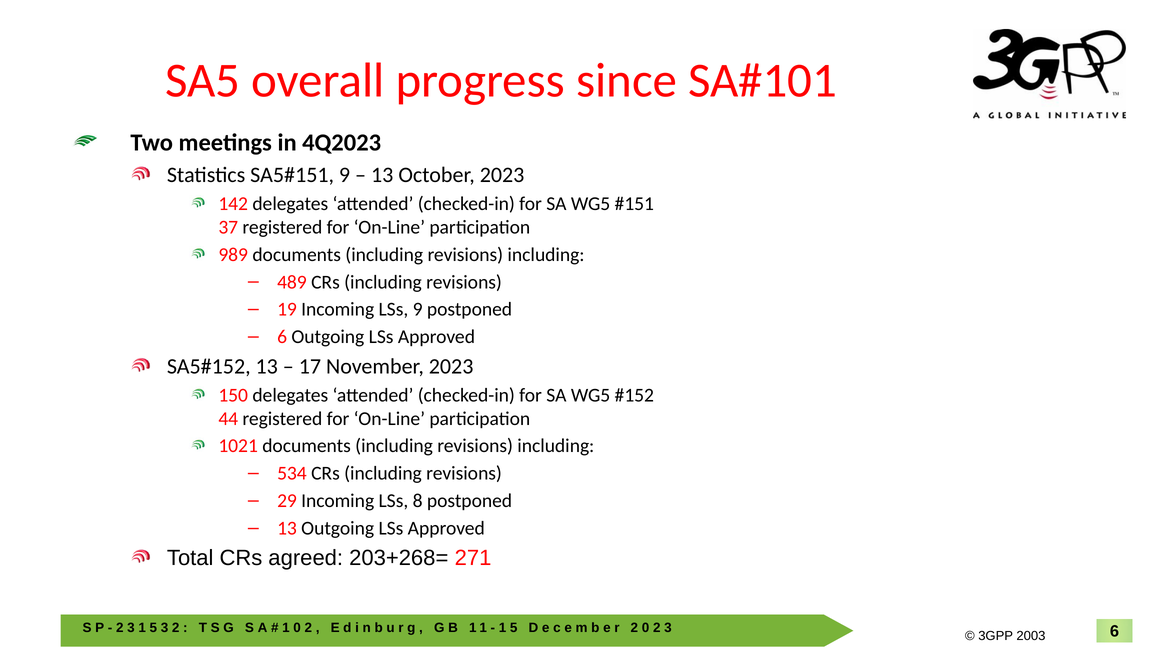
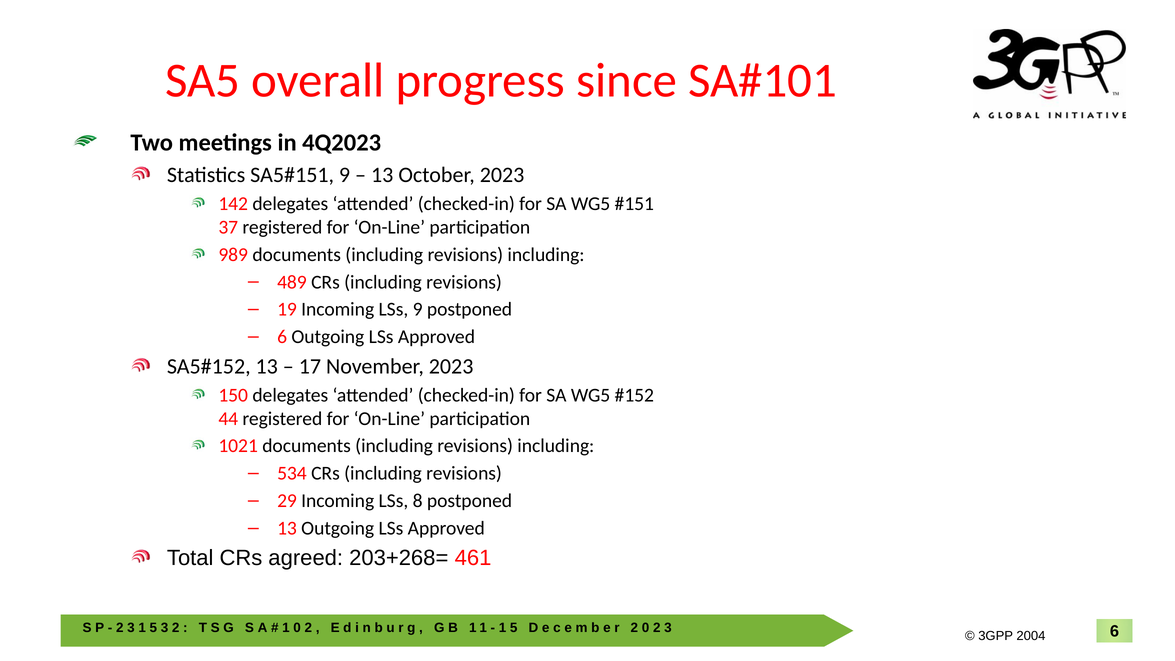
271: 271 -> 461
2003: 2003 -> 2004
